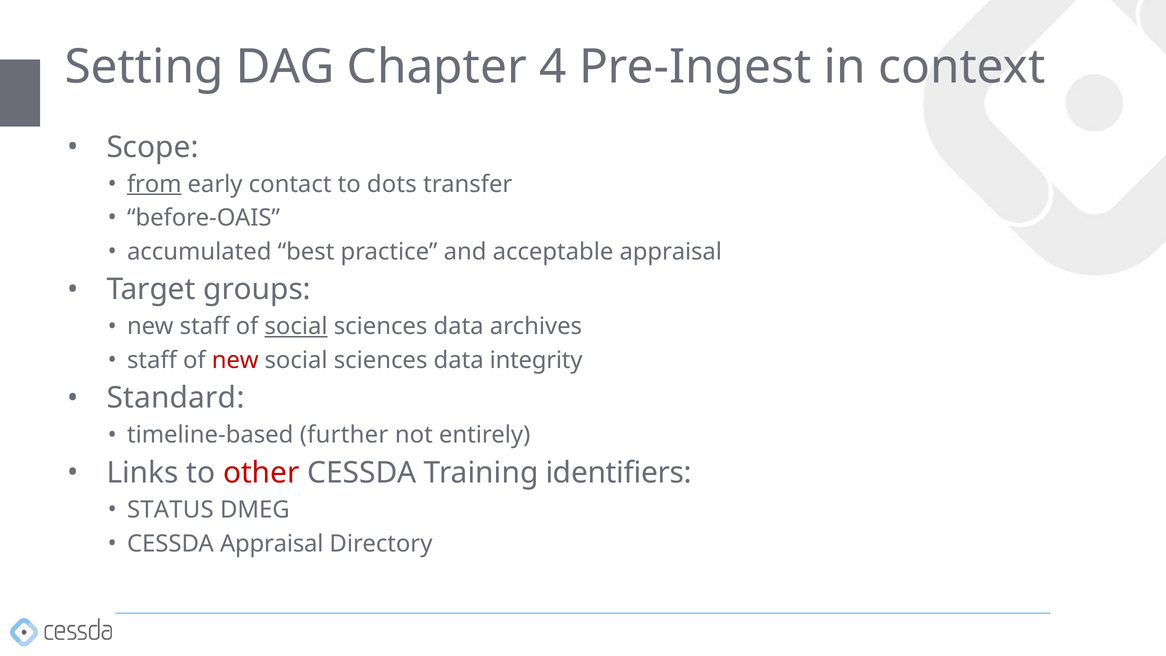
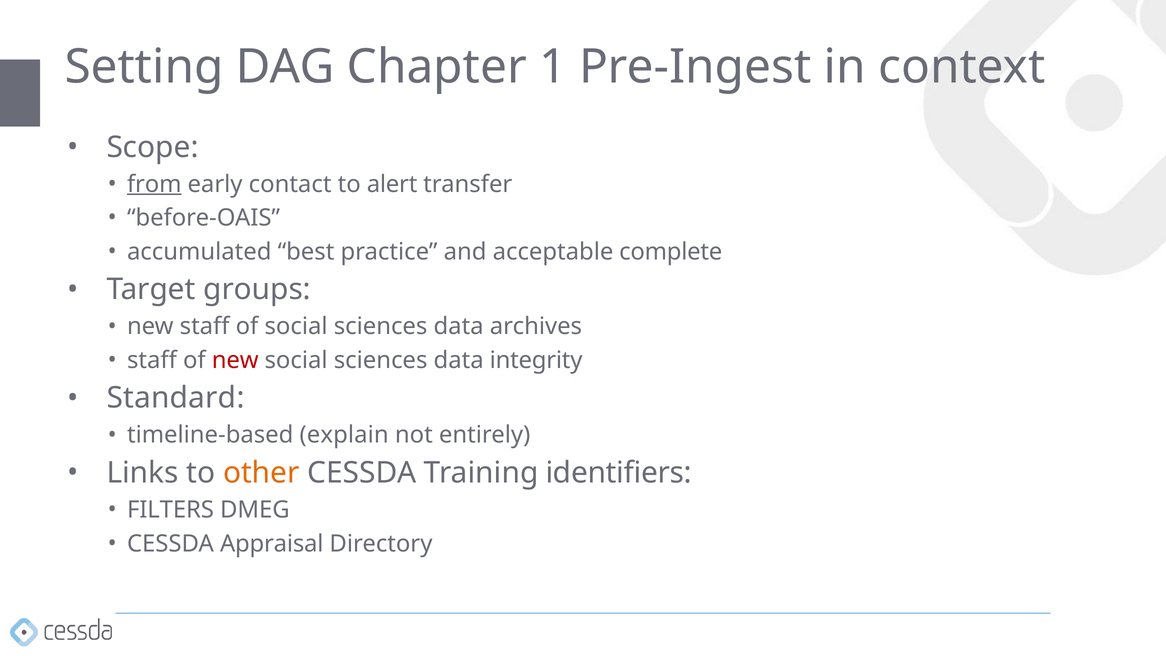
4: 4 -> 1
dots: dots -> alert
acceptable appraisal: appraisal -> complete
social at (296, 326) underline: present -> none
further: further -> explain
other colour: red -> orange
STATUS: STATUS -> FILTERS
